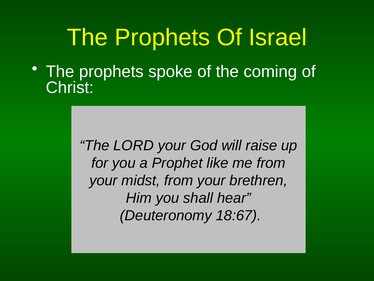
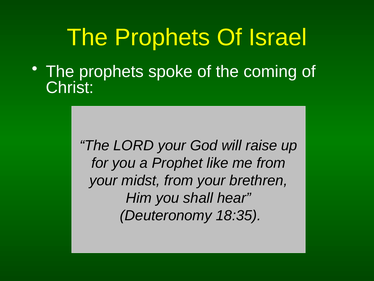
18:67: 18:67 -> 18:35
